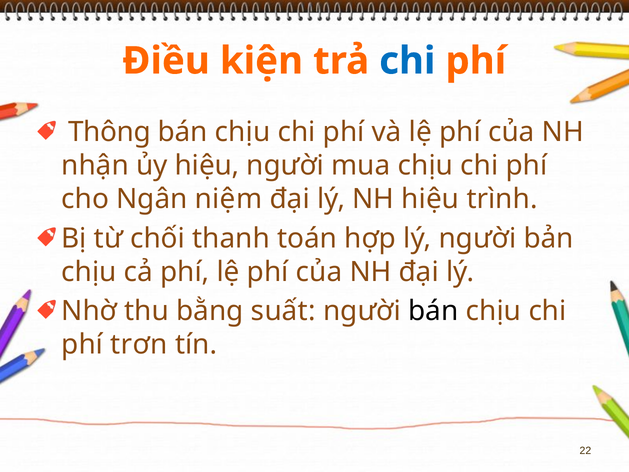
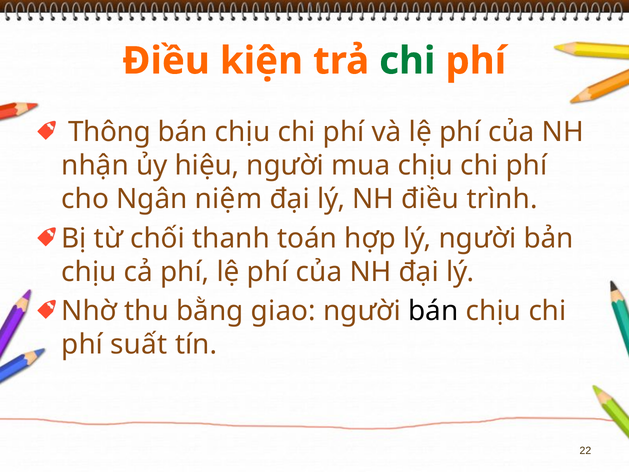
chi at (407, 61) colour: blue -> green
NH hiệu: hiệu -> điều
suất: suất -> giao
trơn: trơn -> suất
